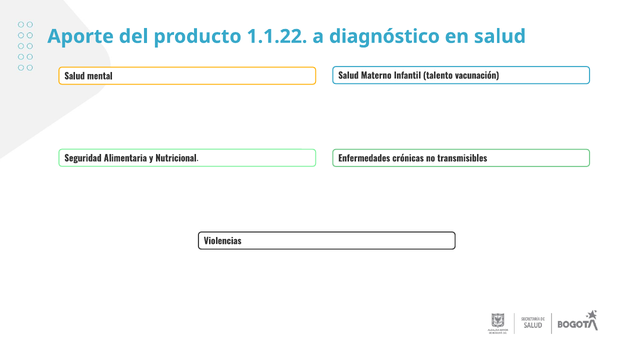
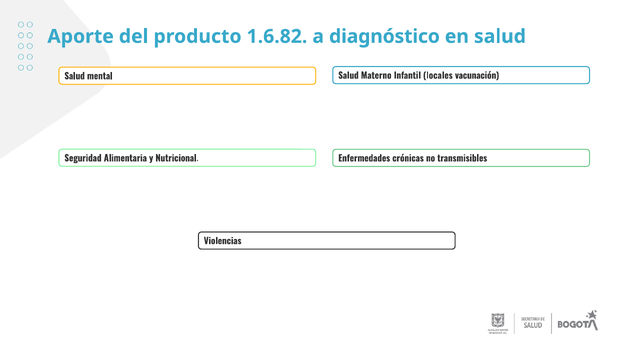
1.1.22: 1.1.22 -> 1.6.82
talento: talento -> locales
